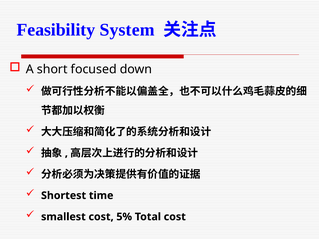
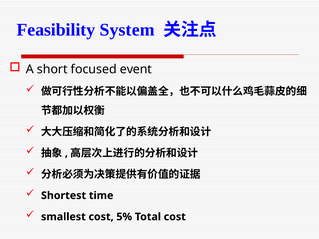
down: down -> event
